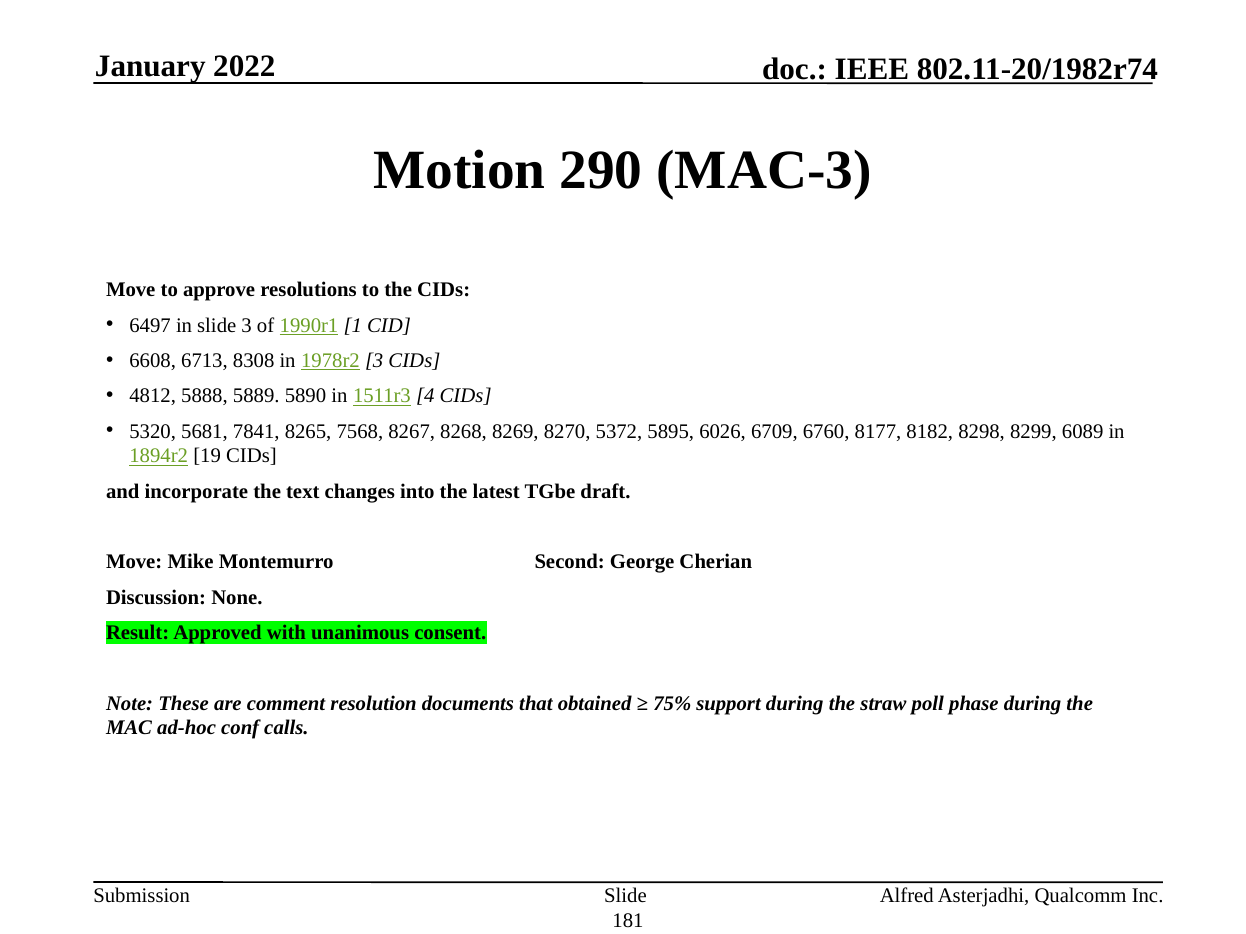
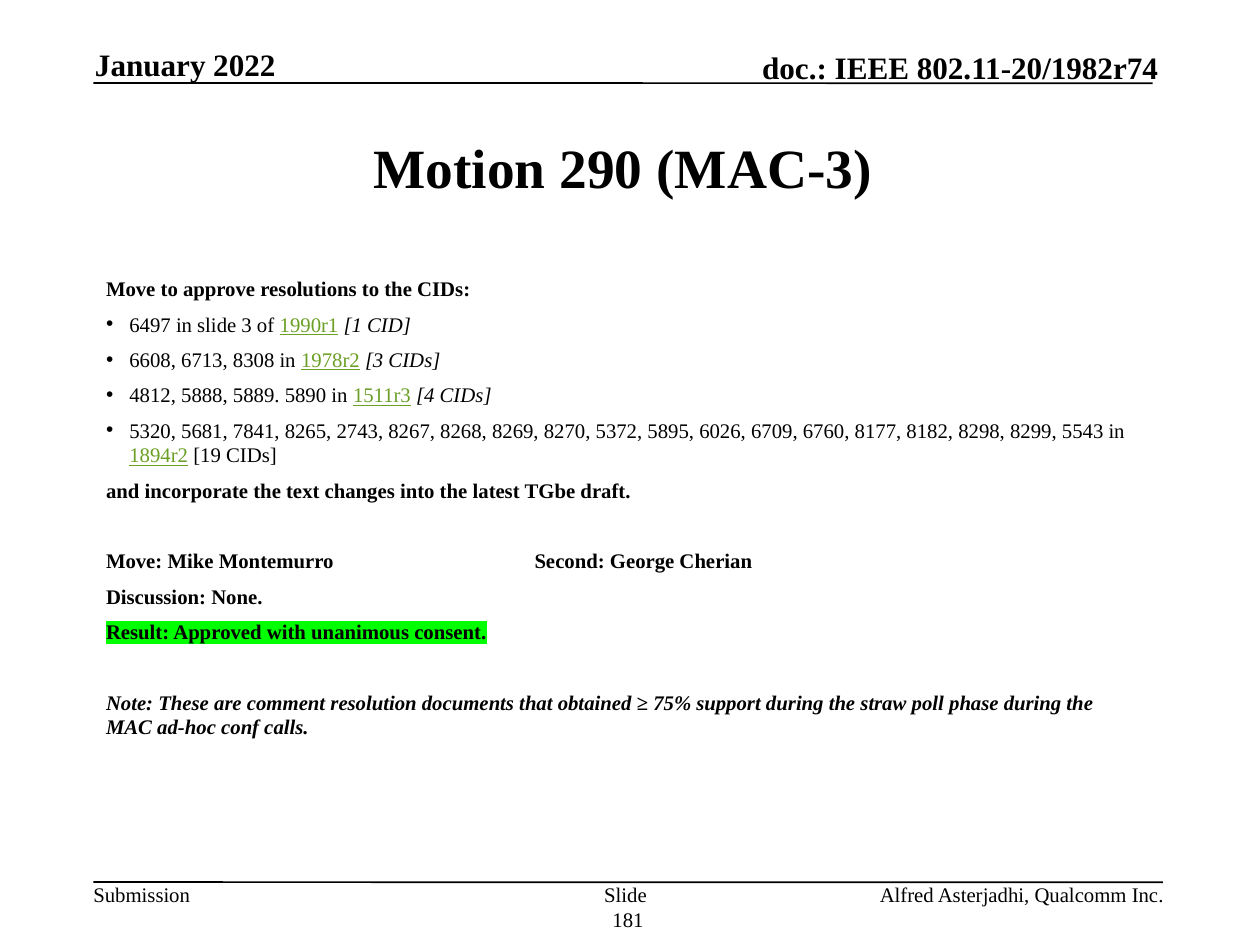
7568: 7568 -> 2743
6089: 6089 -> 5543
